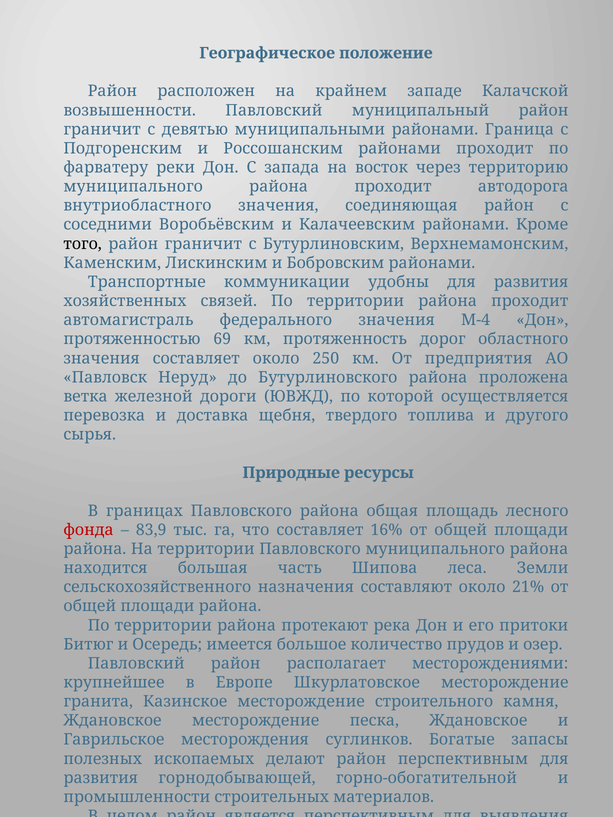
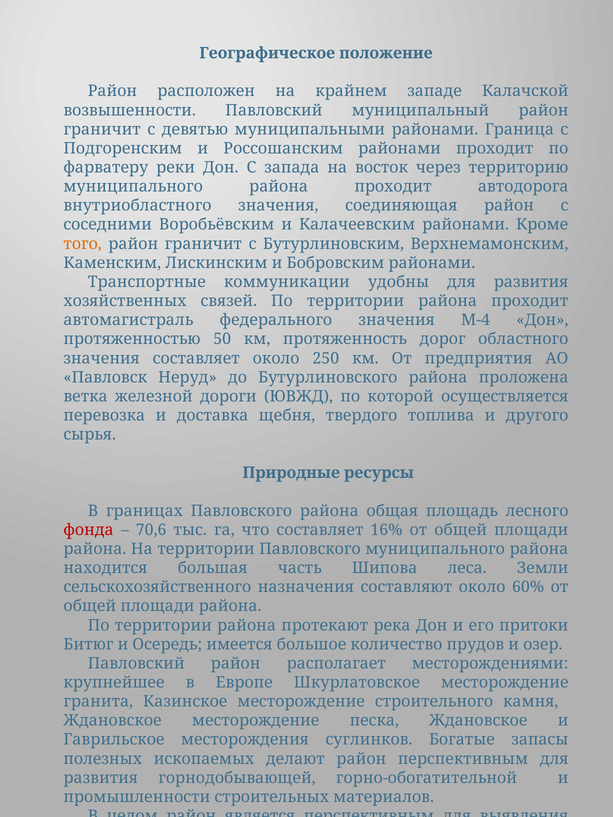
того colour: black -> orange
69: 69 -> 50
83,9: 83,9 -> 70,6
21%: 21% -> 60%
